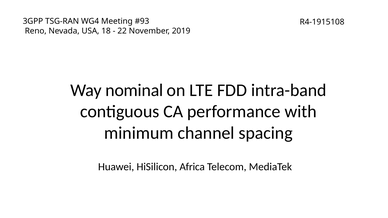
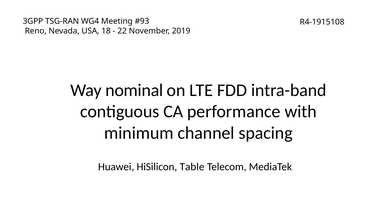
Africa: Africa -> Table
